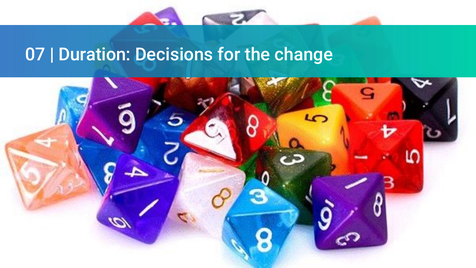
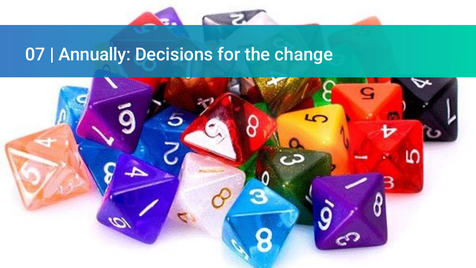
Duration: Duration -> Annually
